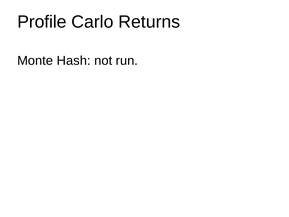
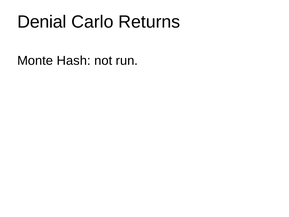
Profile: Profile -> Denial
